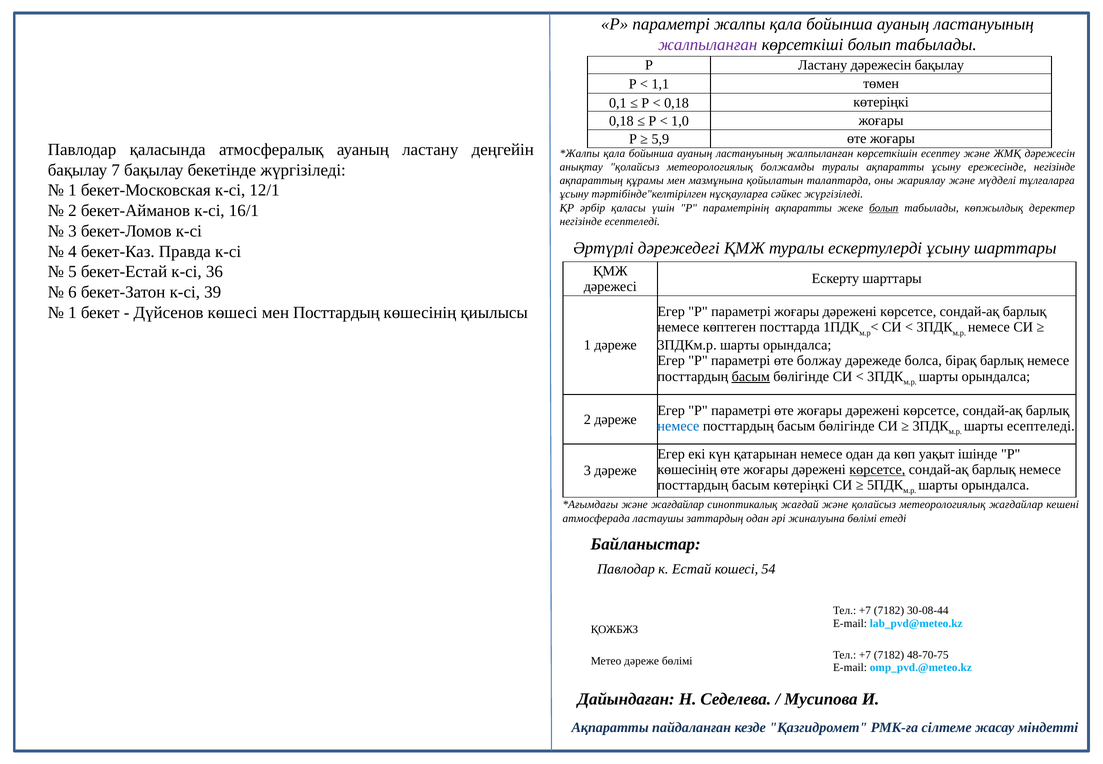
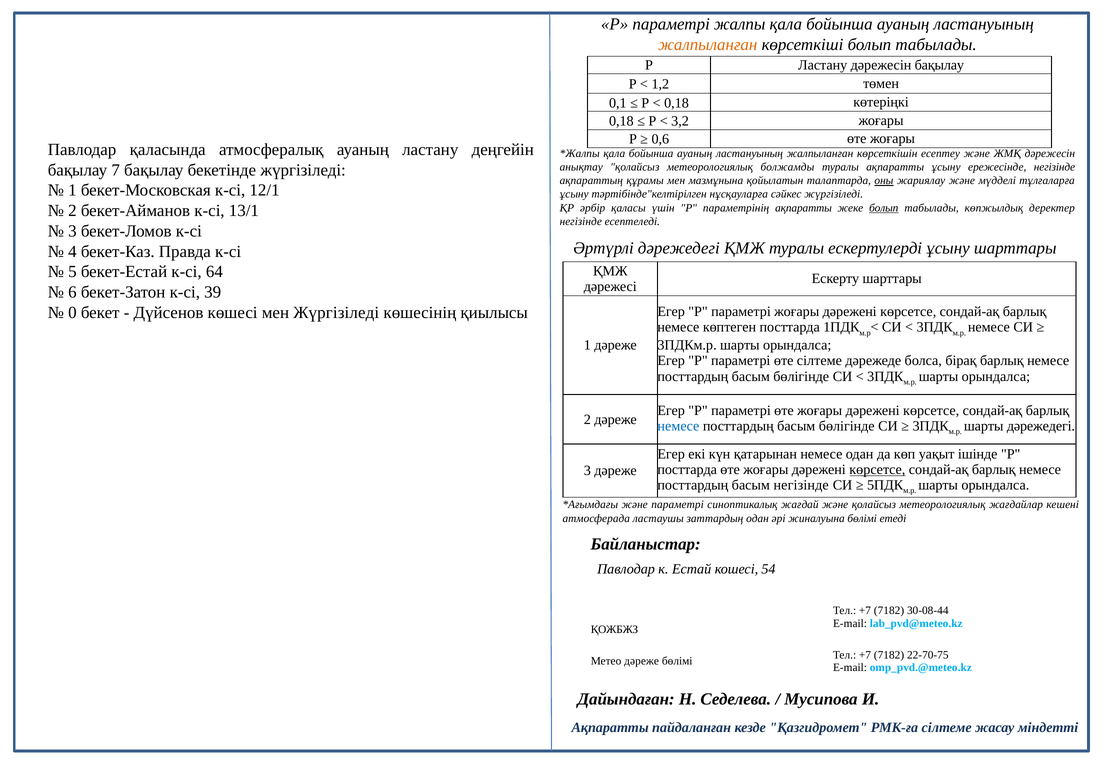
жалпыланған at (708, 45) colour: purple -> orange
1,1: 1,1 -> 1,2
1,0: 1,0 -> 3,2
5,9: 5,9 -> 0,6
оны underline: none -> present
16/1: 16/1 -> 13/1
36: 36 -> 64
1 at (72, 312): 1 -> 0
мен Посттардың: Посттардың -> Жүргізіледі
өте болжау: болжау -> сілтеме
басым at (751, 376) underline: present -> none
шарты есептеледі: есептеледі -> дәрежедегі
көшесінің at (687, 469): көшесінің -> посттарда
басым көтеріңкі: көтеріңкі -> негізінде
және жағдайлар: жағдайлар -> параметрі
48-70-75: 48-70-75 -> 22-70-75
